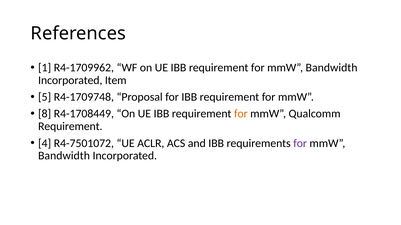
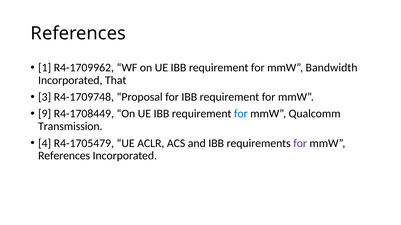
Item: Item -> That
5: 5 -> 3
8: 8 -> 9
for at (241, 114) colour: orange -> blue
Requirement at (70, 127): Requirement -> Transmission
R4-7501072: R4-7501072 -> R4-1705479
Bandwidth at (64, 156): Bandwidth -> References
